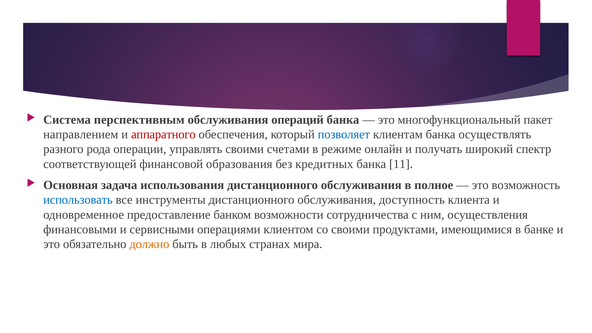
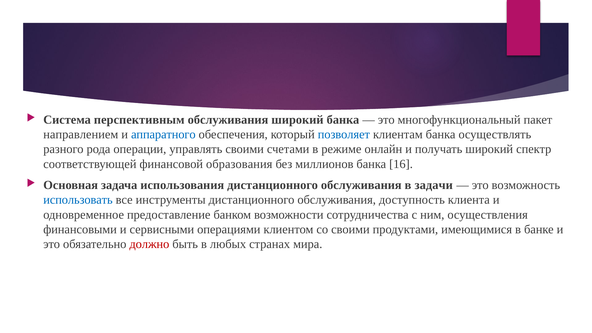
обслуживания операций: операций -> широкий
аппаратного colour: red -> blue
кредитных: кредитных -> миллионов
11: 11 -> 16
полное: полное -> задачи
должно colour: orange -> red
